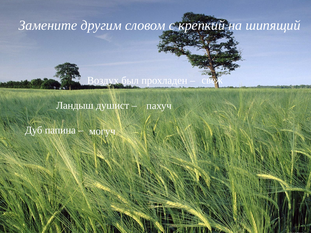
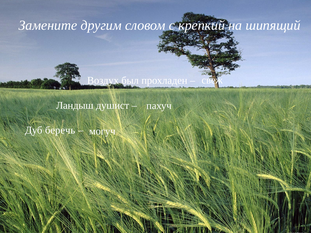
папина: папина -> беречь
